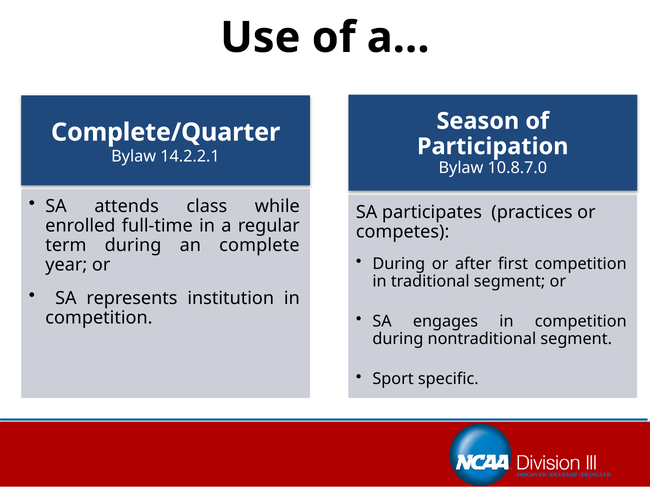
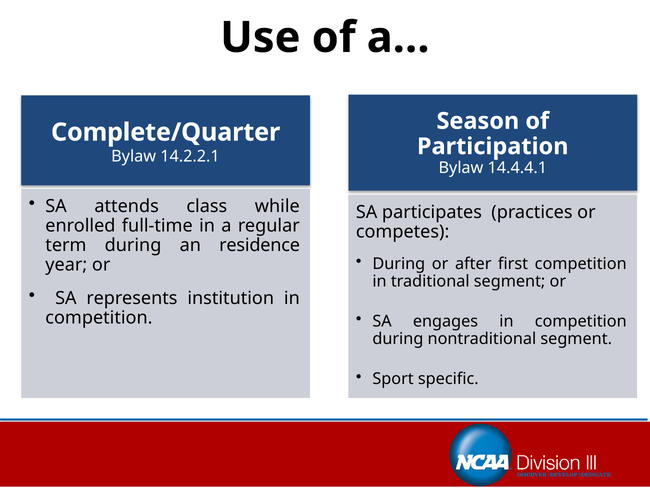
10.8.7.0: 10.8.7.0 -> 14.4.4.1
complete: complete -> residence
